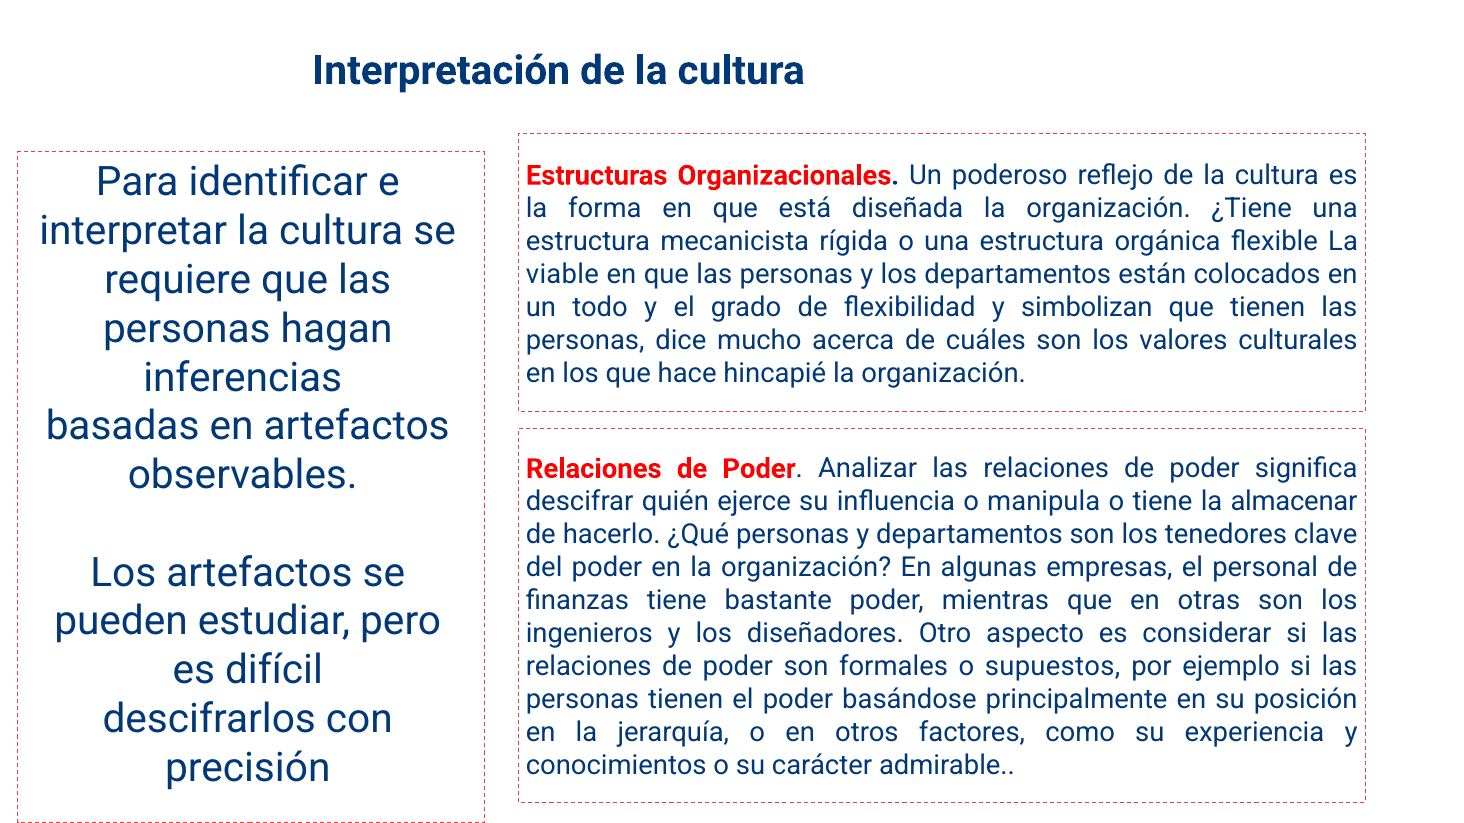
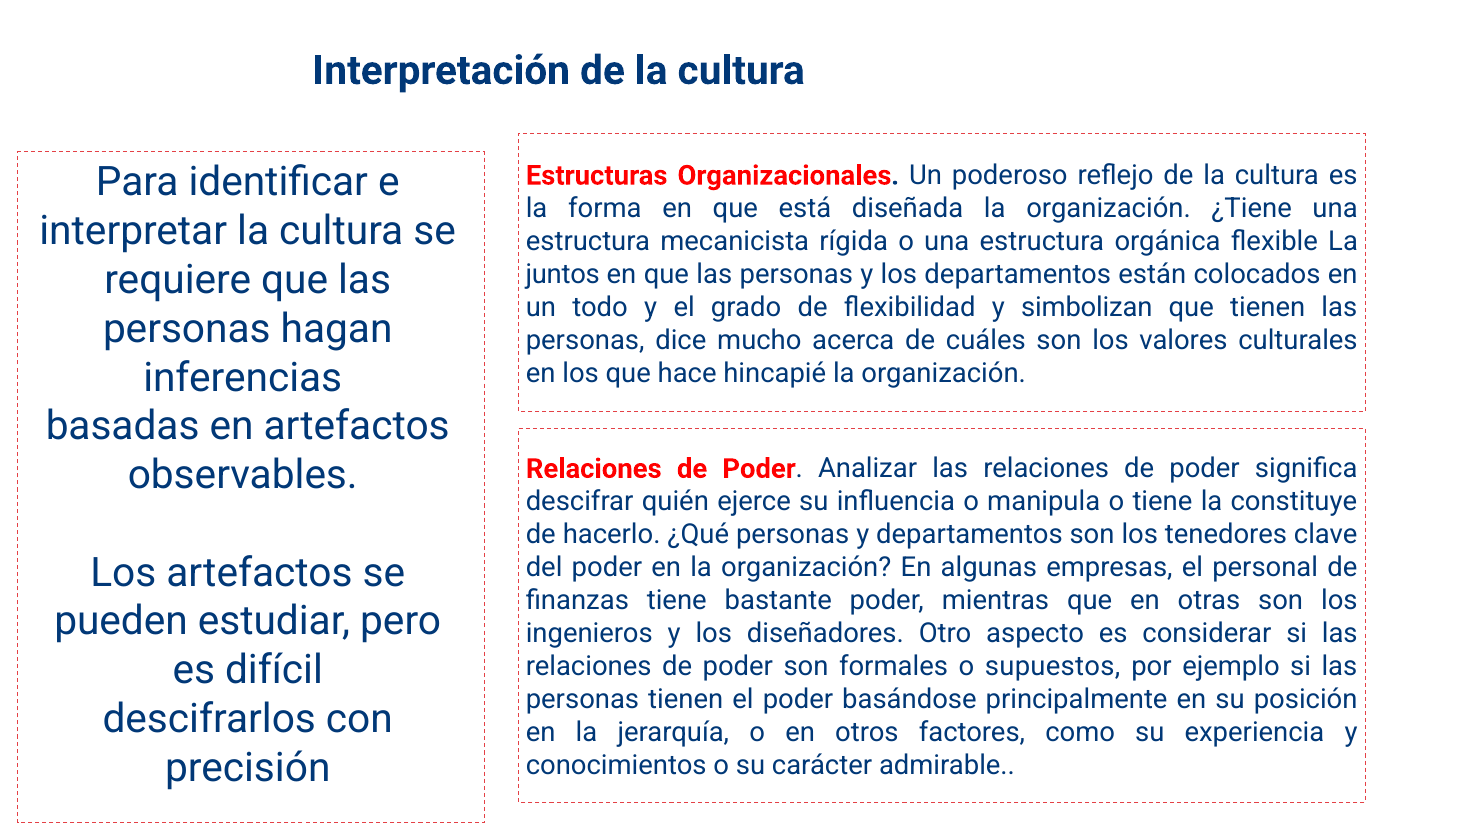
viable: viable -> juntos
almacenar: almacenar -> constituye
